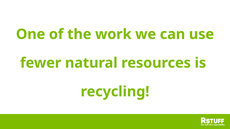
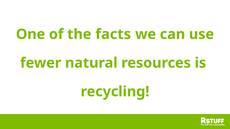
work: work -> facts
